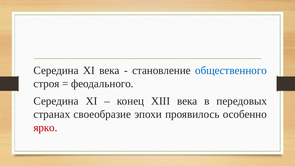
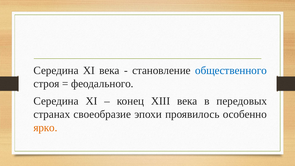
ярко colour: red -> orange
